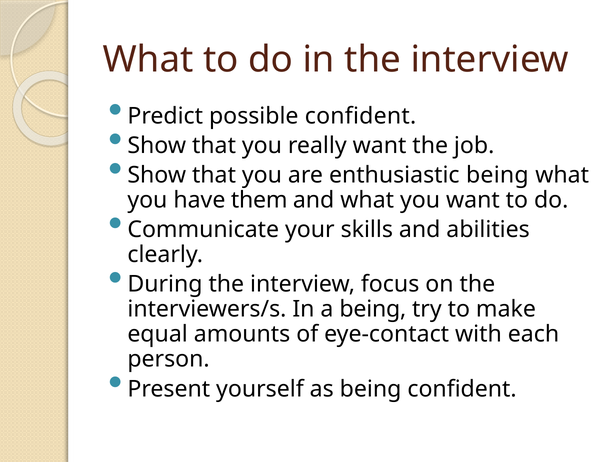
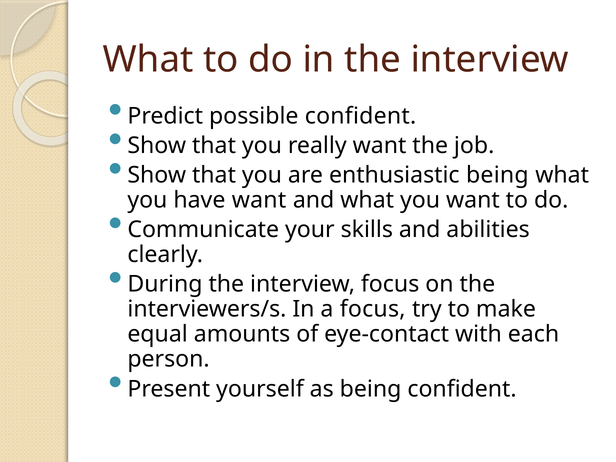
have them: them -> want
a being: being -> focus
